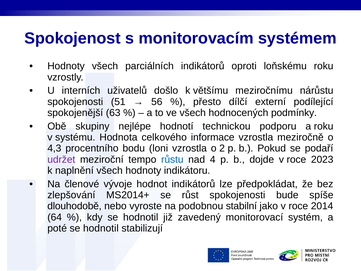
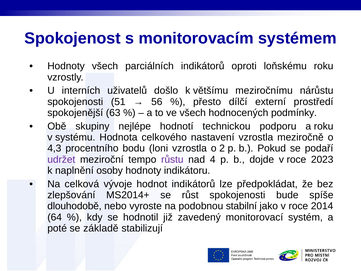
podílející: podílející -> prostředí
informace: informace -> nastavení
růstu colour: blue -> purple
naplnění všech: všech -> osoby
členové: členové -> celková
poté se hodnotil: hodnotil -> základě
